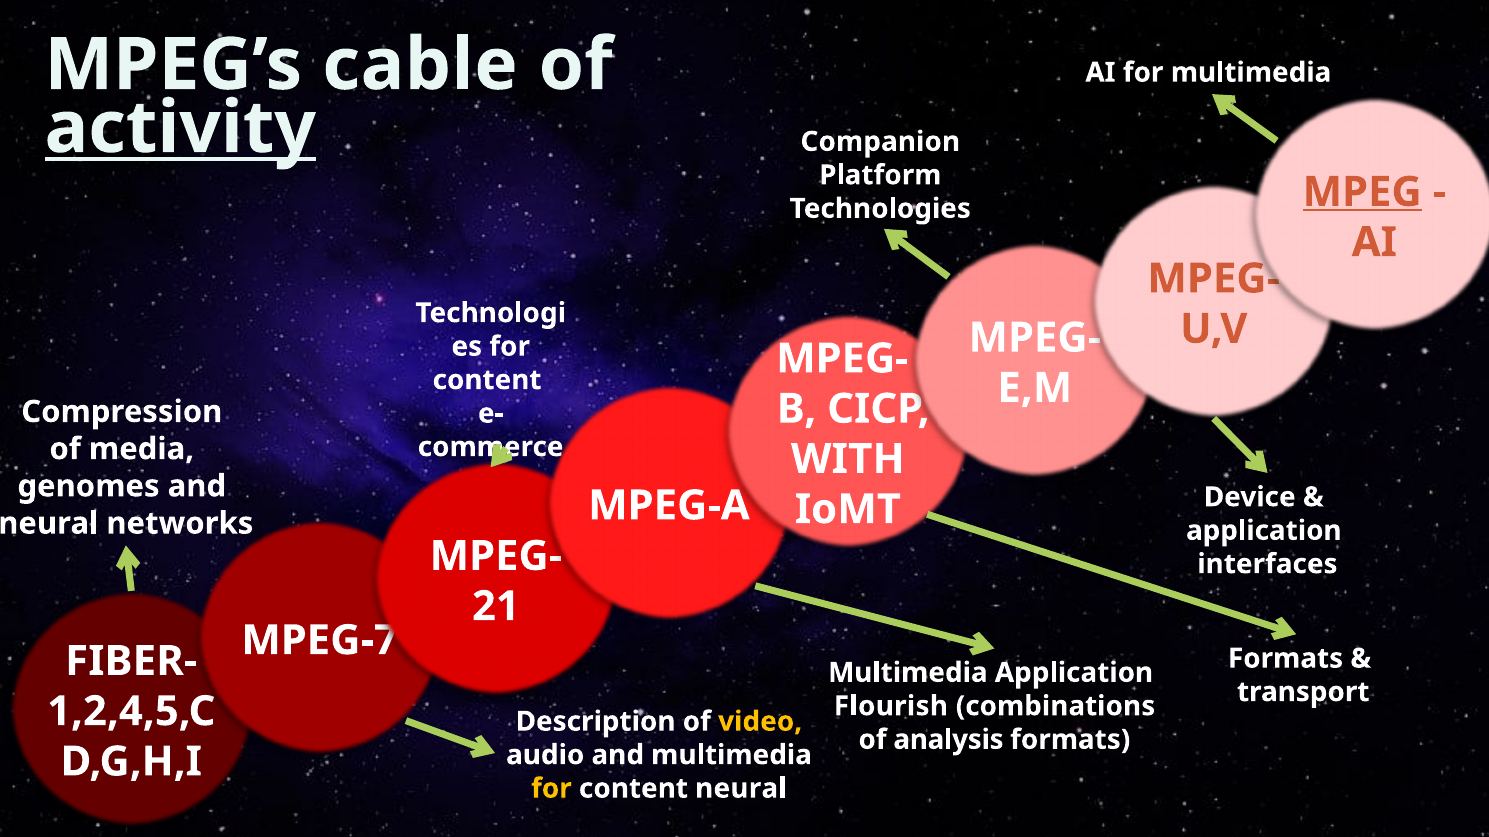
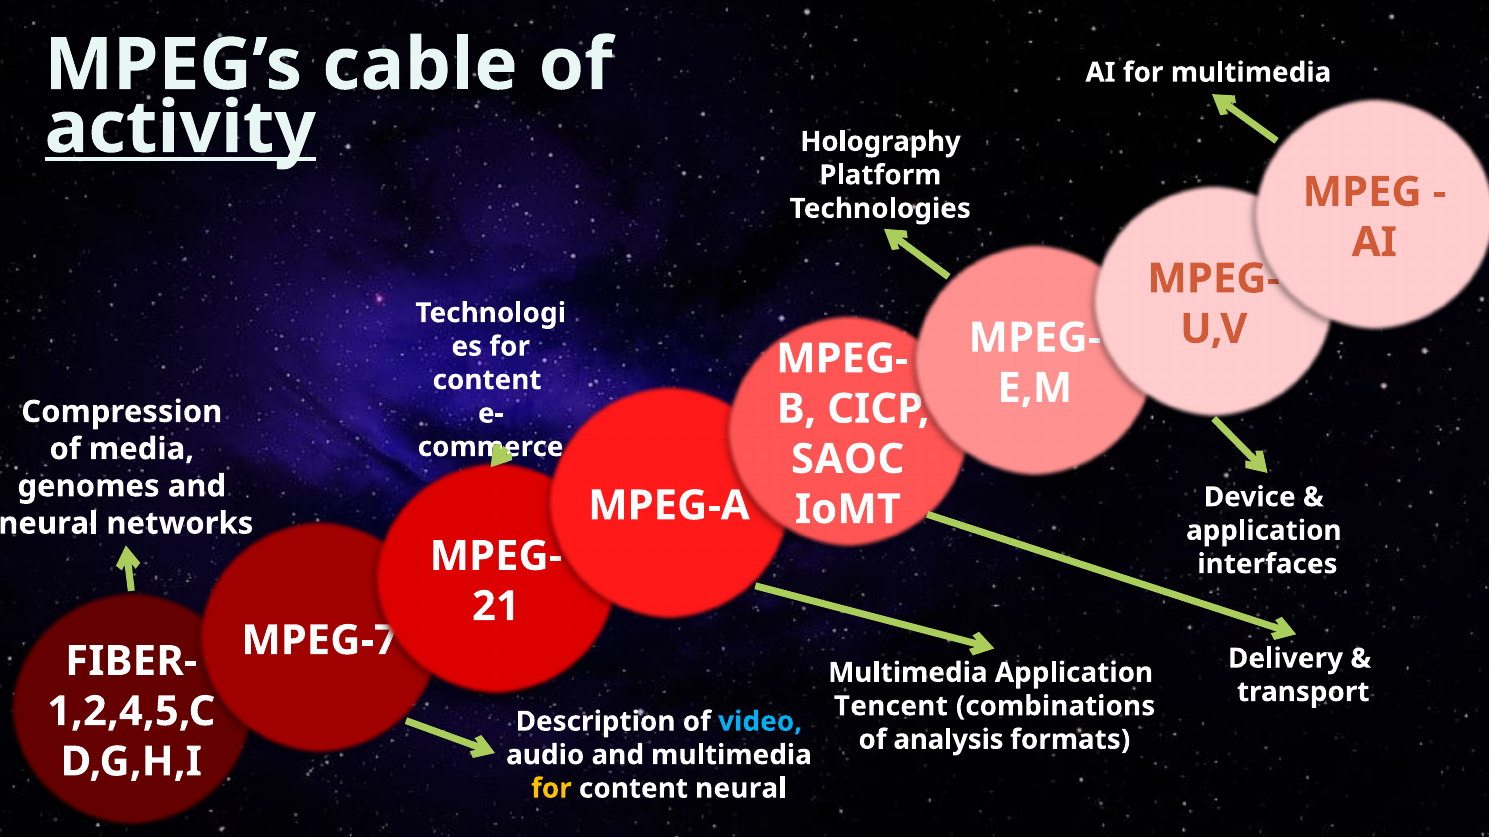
Companion: Companion -> Holography
MPEG underline: present -> none
WITH: WITH -> SAOC
Formats at (1285, 659): Formats -> Delivery
Flourish: Flourish -> Tencent
video colour: yellow -> light blue
